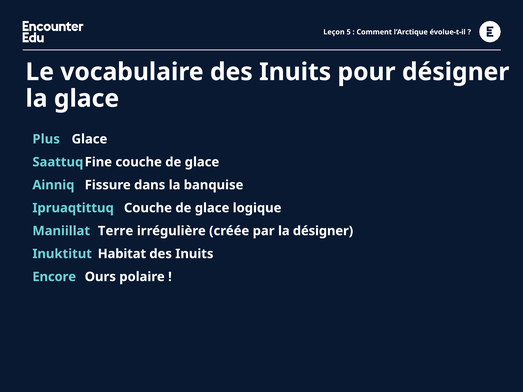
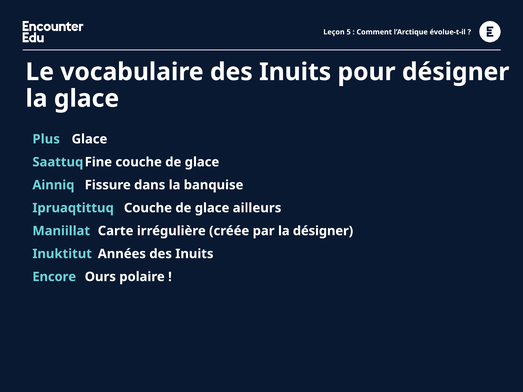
logique: logique -> ailleurs
Terre: Terre -> Carte
Habitat: Habitat -> Années
